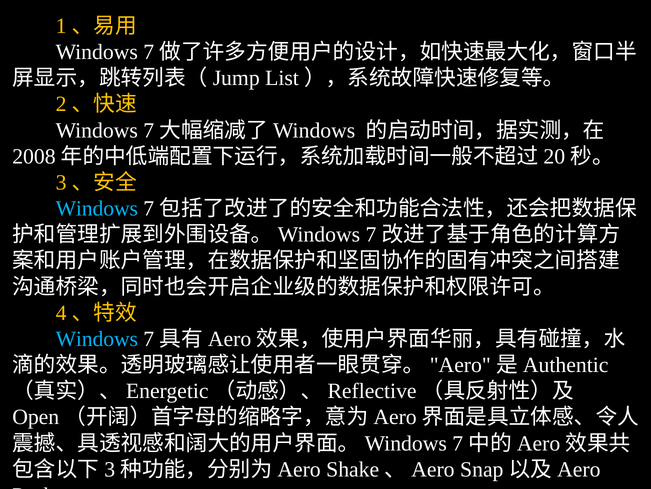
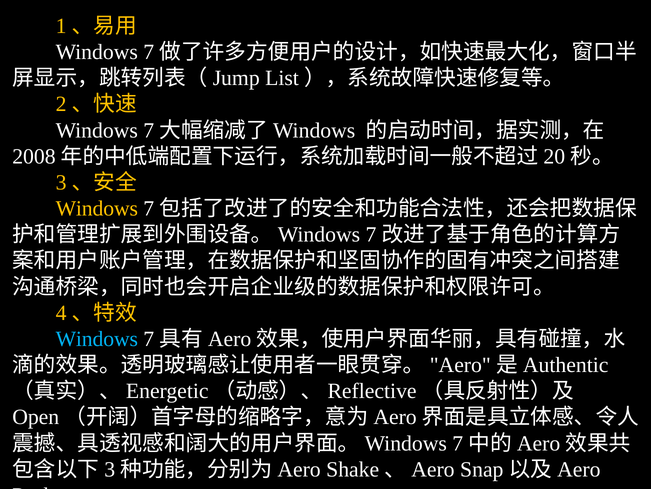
Windows at (97, 208) colour: light blue -> yellow
